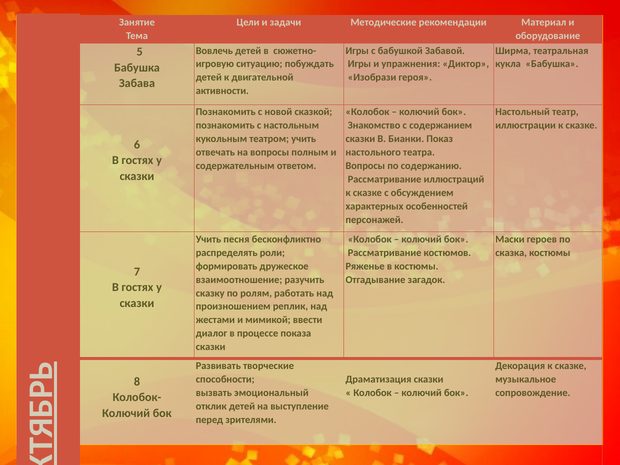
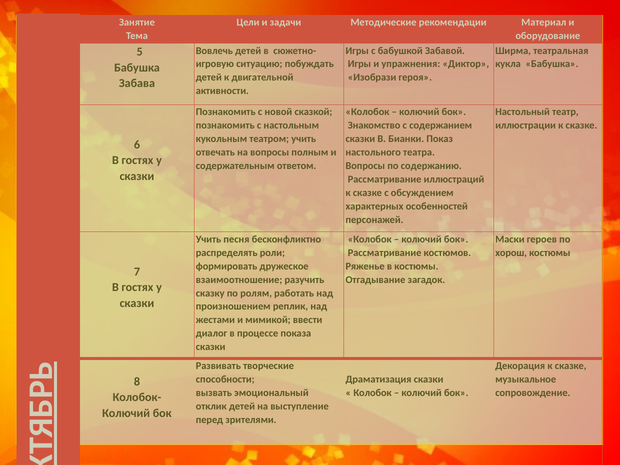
сказка: сказка -> хорош
